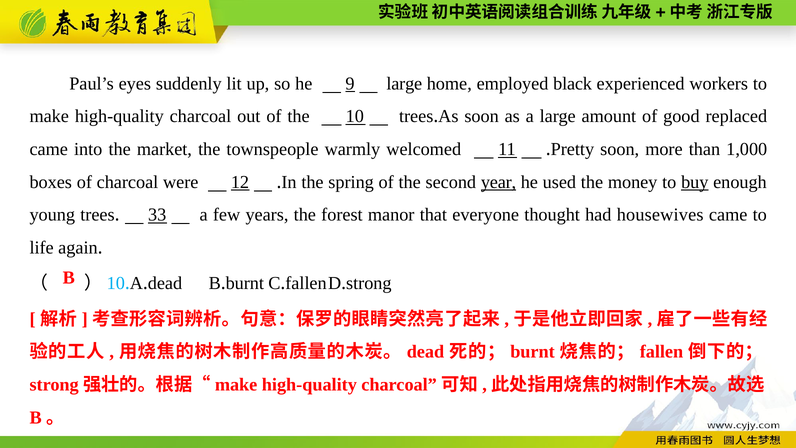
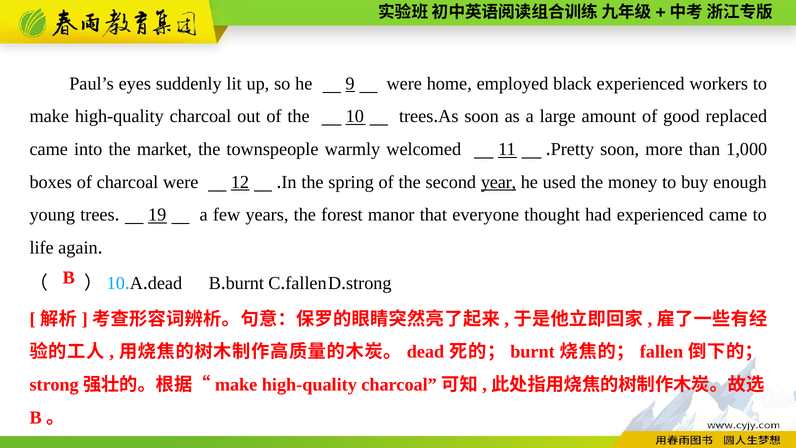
9 large: large -> were
buy underline: present -> none
33: 33 -> 19
had housewives: housewives -> experienced
